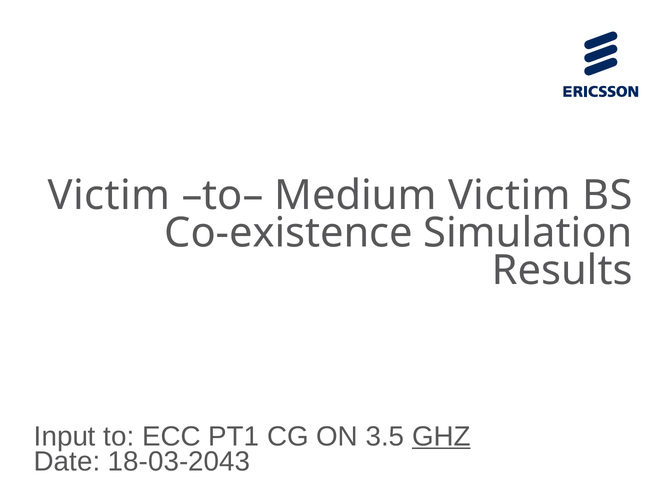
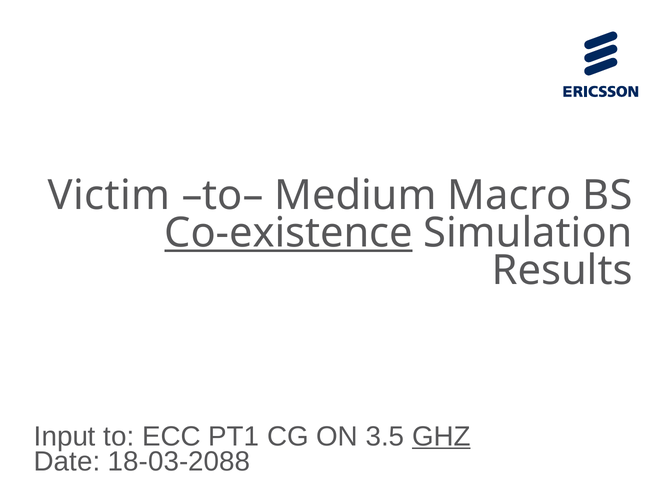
Medium Victim: Victim -> Macro
Co-existence underline: none -> present
18-03-2043: 18-03-2043 -> 18-03-2088
